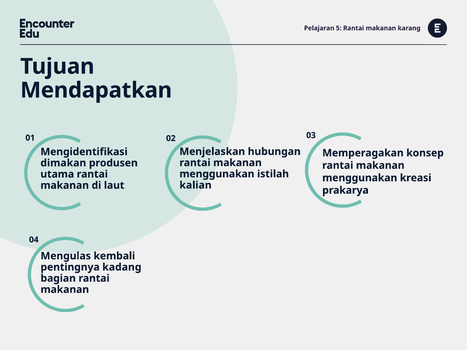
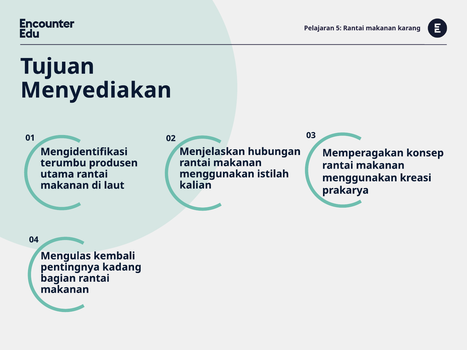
Mendapatkan: Mendapatkan -> Menyediakan
dimakan: dimakan -> terumbu
